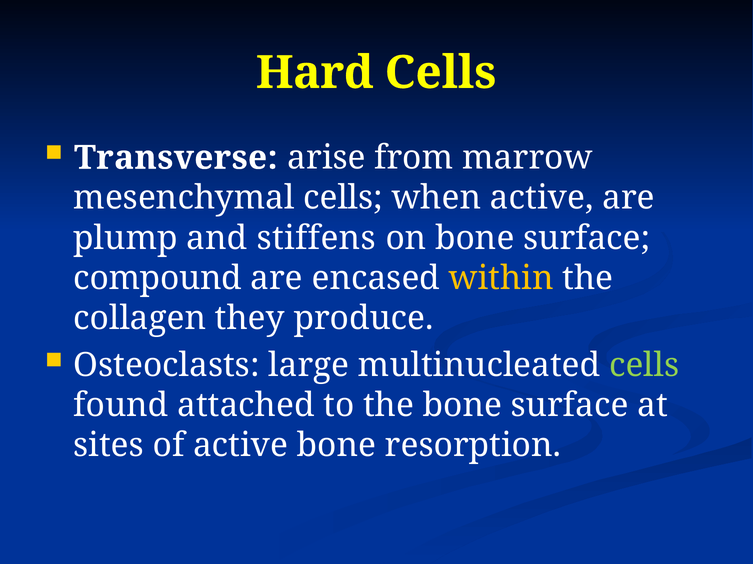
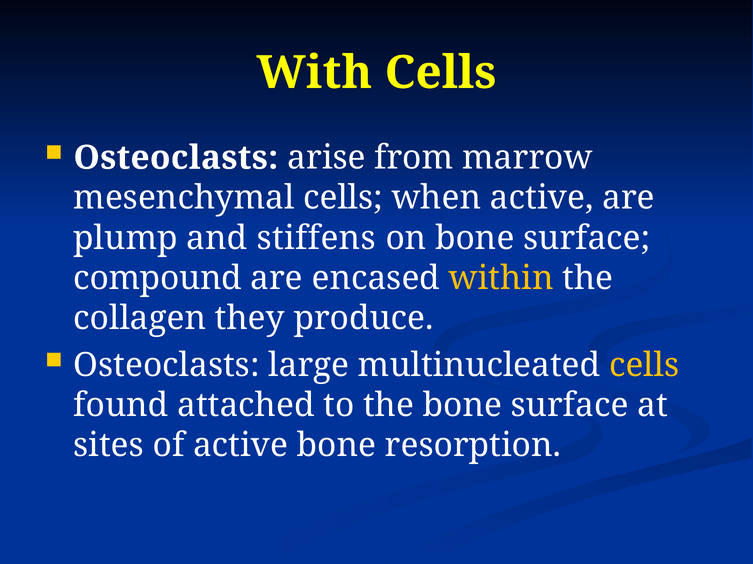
Hard: Hard -> With
Transverse at (176, 158): Transverse -> Osteoclasts
cells at (644, 366) colour: light green -> yellow
